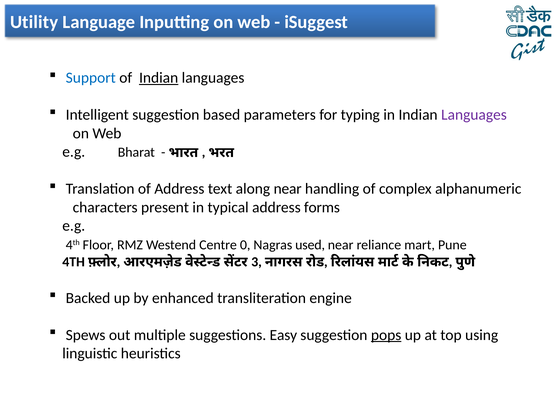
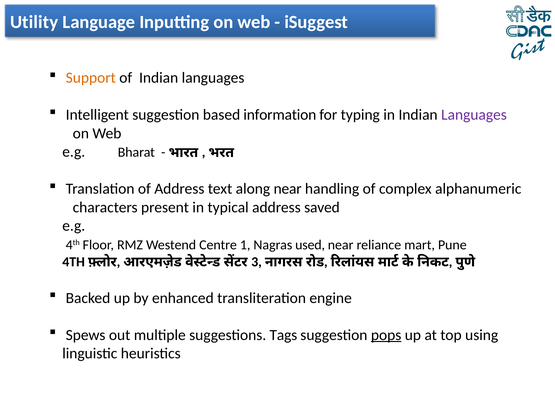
Support colour: blue -> orange
Indian at (159, 78) underline: present -> none
parameters: parameters -> information
forms: forms -> saved
0: 0 -> 1
Easy: Easy -> Tags
